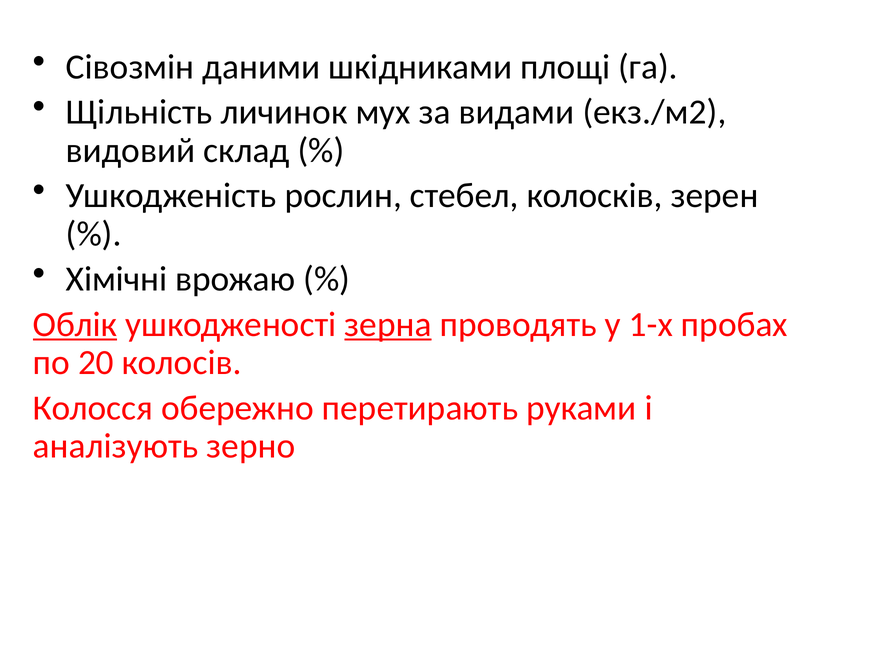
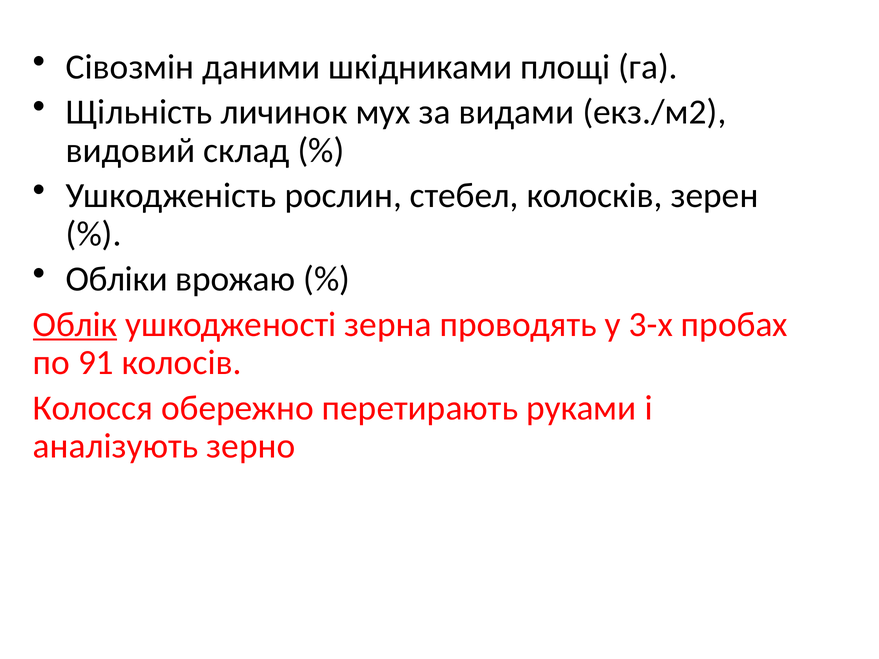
Хімічні: Хімічні -> Обліки
зерна underline: present -> none
1-х: 1-х -> 3-х
20: 20 -> 91
